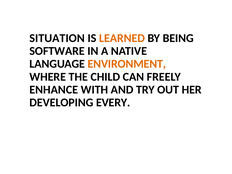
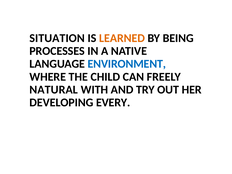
SOFTWARE: SOFTWARE -> PROCESSES
ENVIRONMENT colour: orange -> blue
ENHANCE: ENHANCE -> NATURAL
